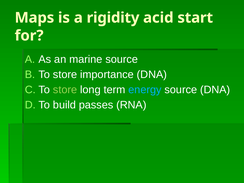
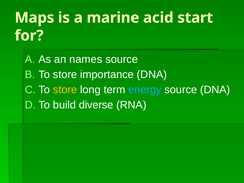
rigidity: rigidity -> marine
marine: marine -> names
store at (65, 90) colour: light green -> yellow
passes: passes -> diverse
